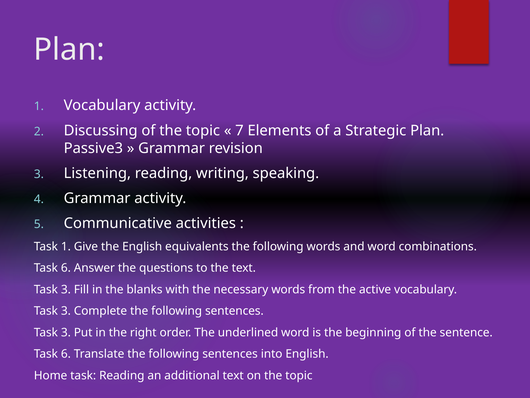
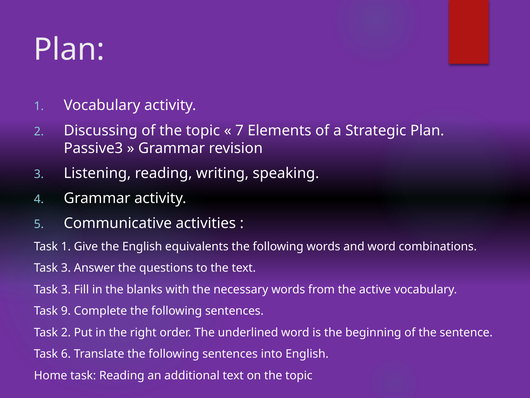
6 at (66, 268): 6 -> 3
3 at (66, 311): 3 -> 9
3 at (66, 332): 3 -> 2
